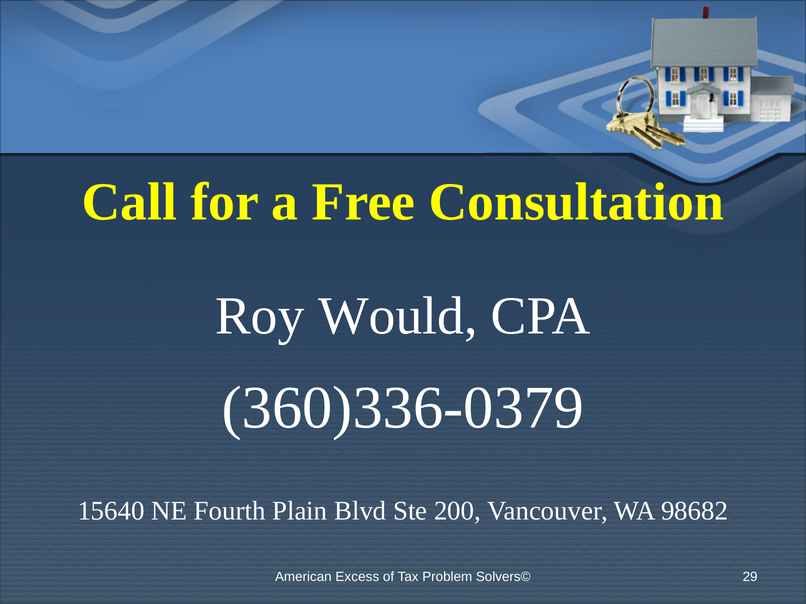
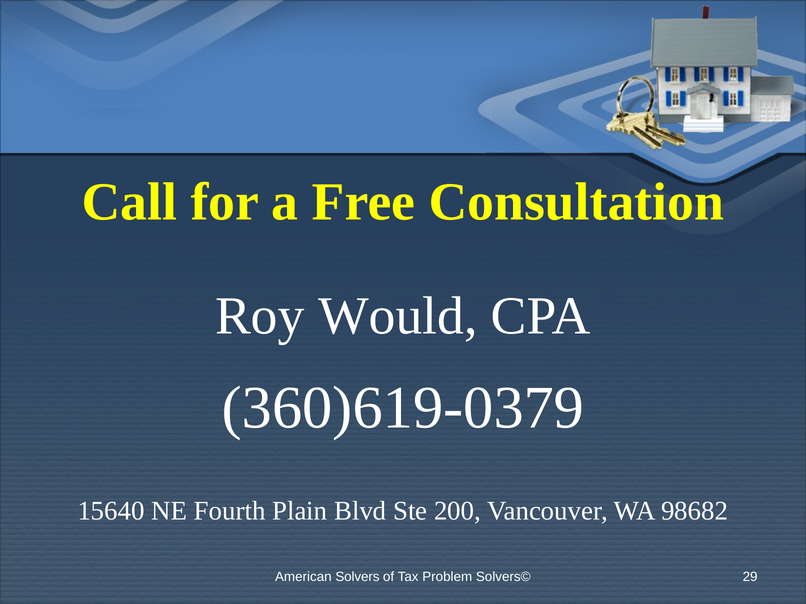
360)336-0379: 360)336-0379 -> 360)619-0379
Excess: Excess -> Solvers
